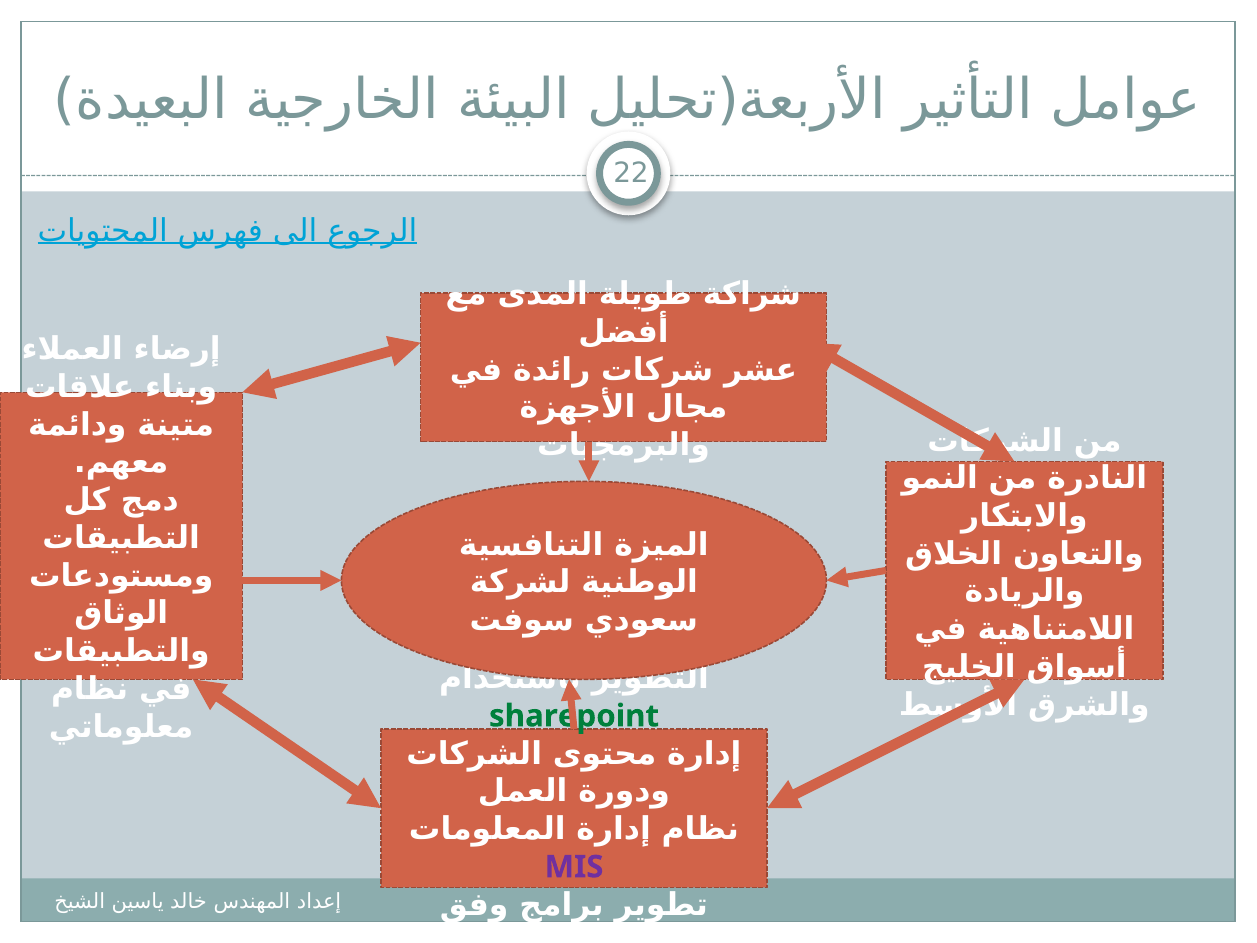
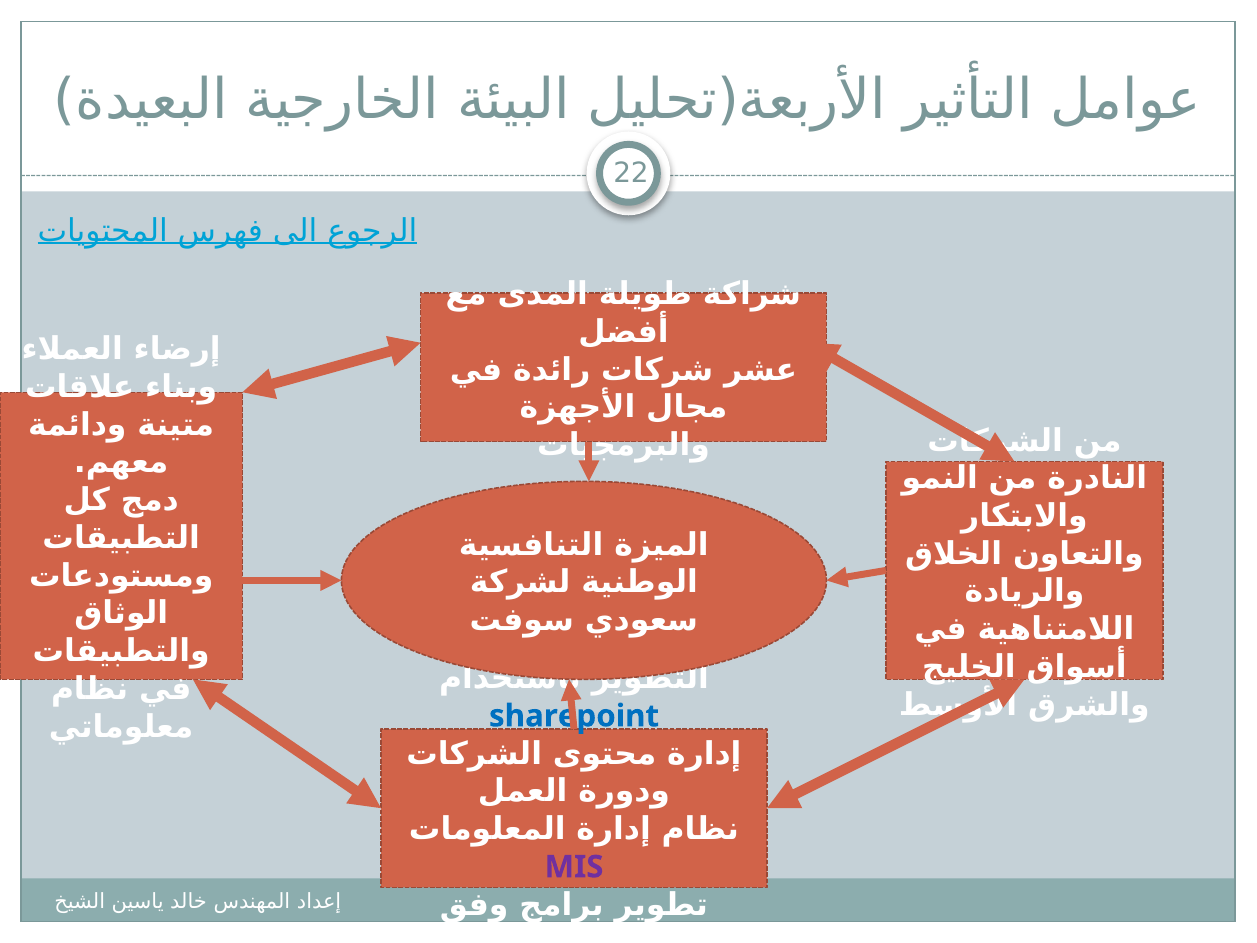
sharepoint colour: green -> blue
